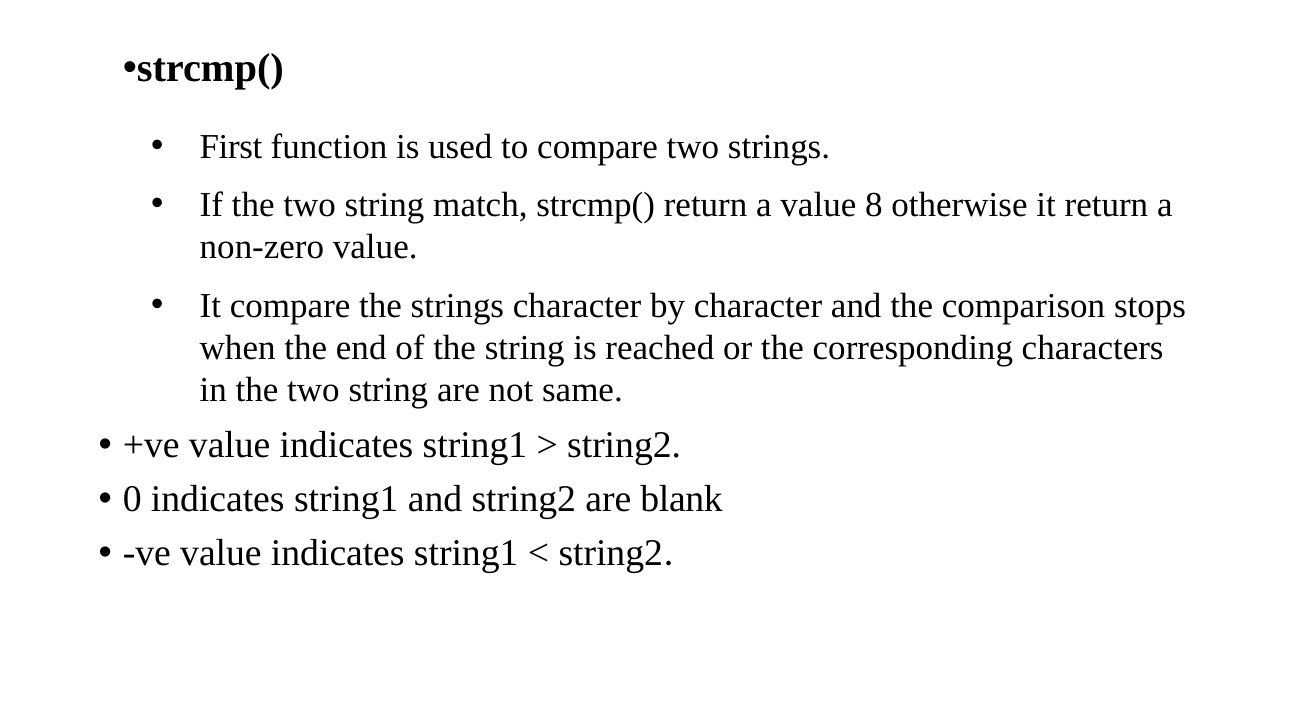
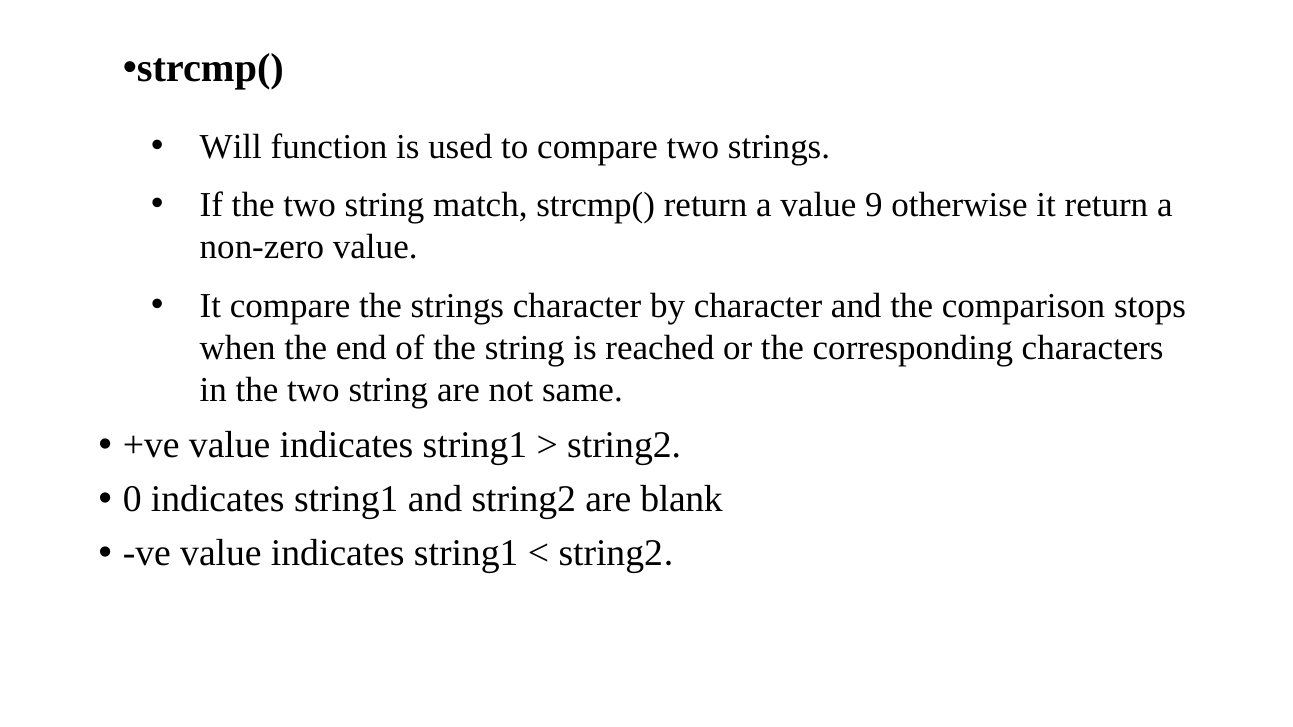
First: First -> Will
8: 8 -> 9
